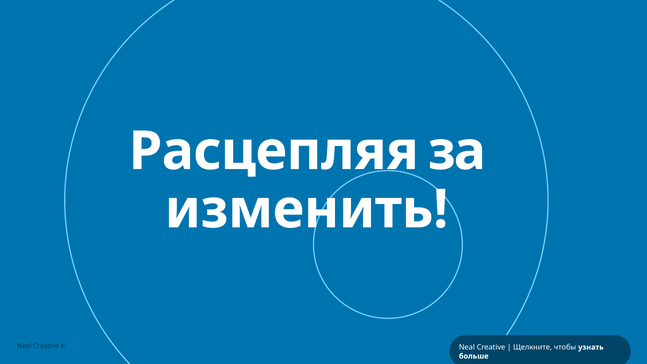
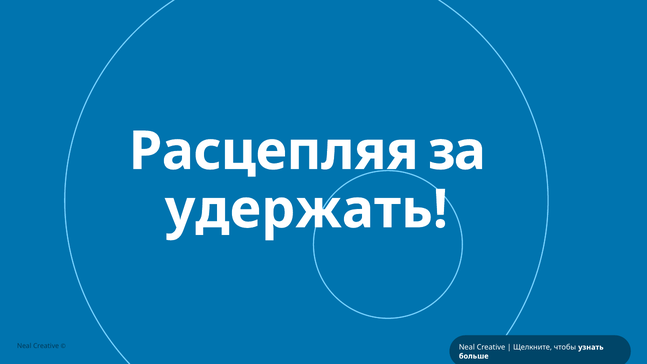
изменить: изменить -> удержать
